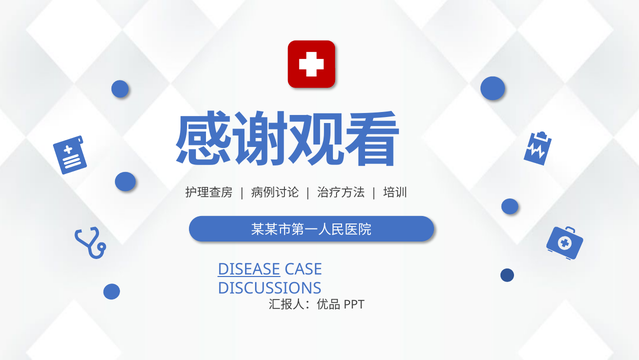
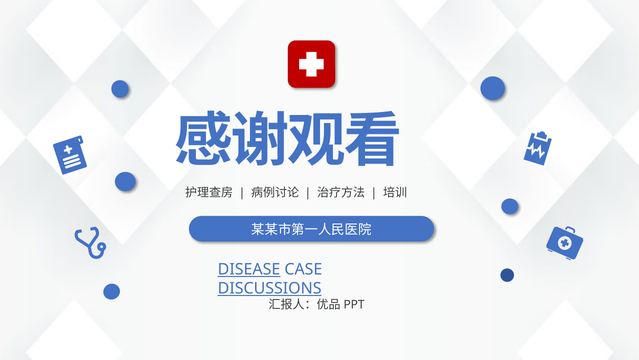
DISCUSSIONS underline: none -> present
